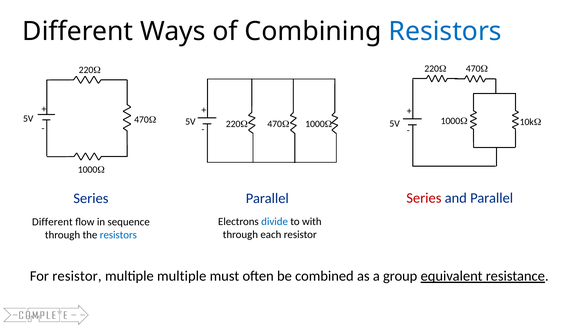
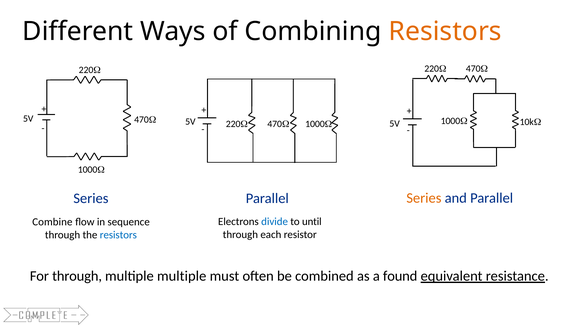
Resistors at (445, 31) colour: blue -> orange
Series at (424, 198) colour: red -> orange
with: with -> until
Different at (52, 222): Different -> Combine
For resistor: resistor -> through
group: group -> found
